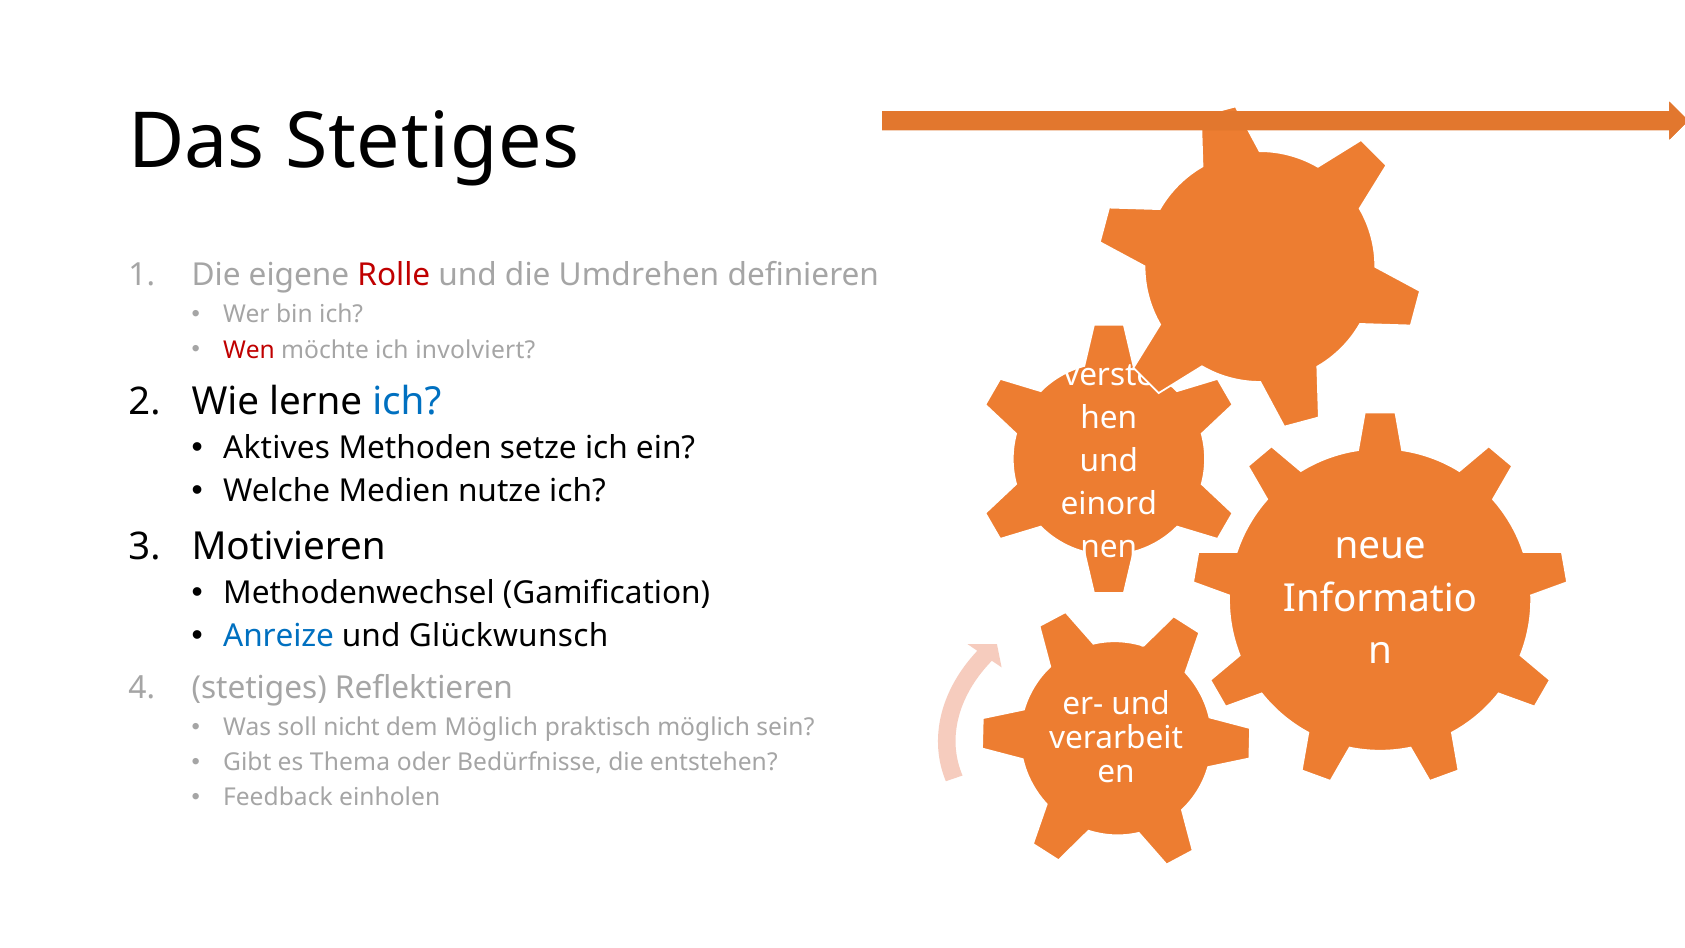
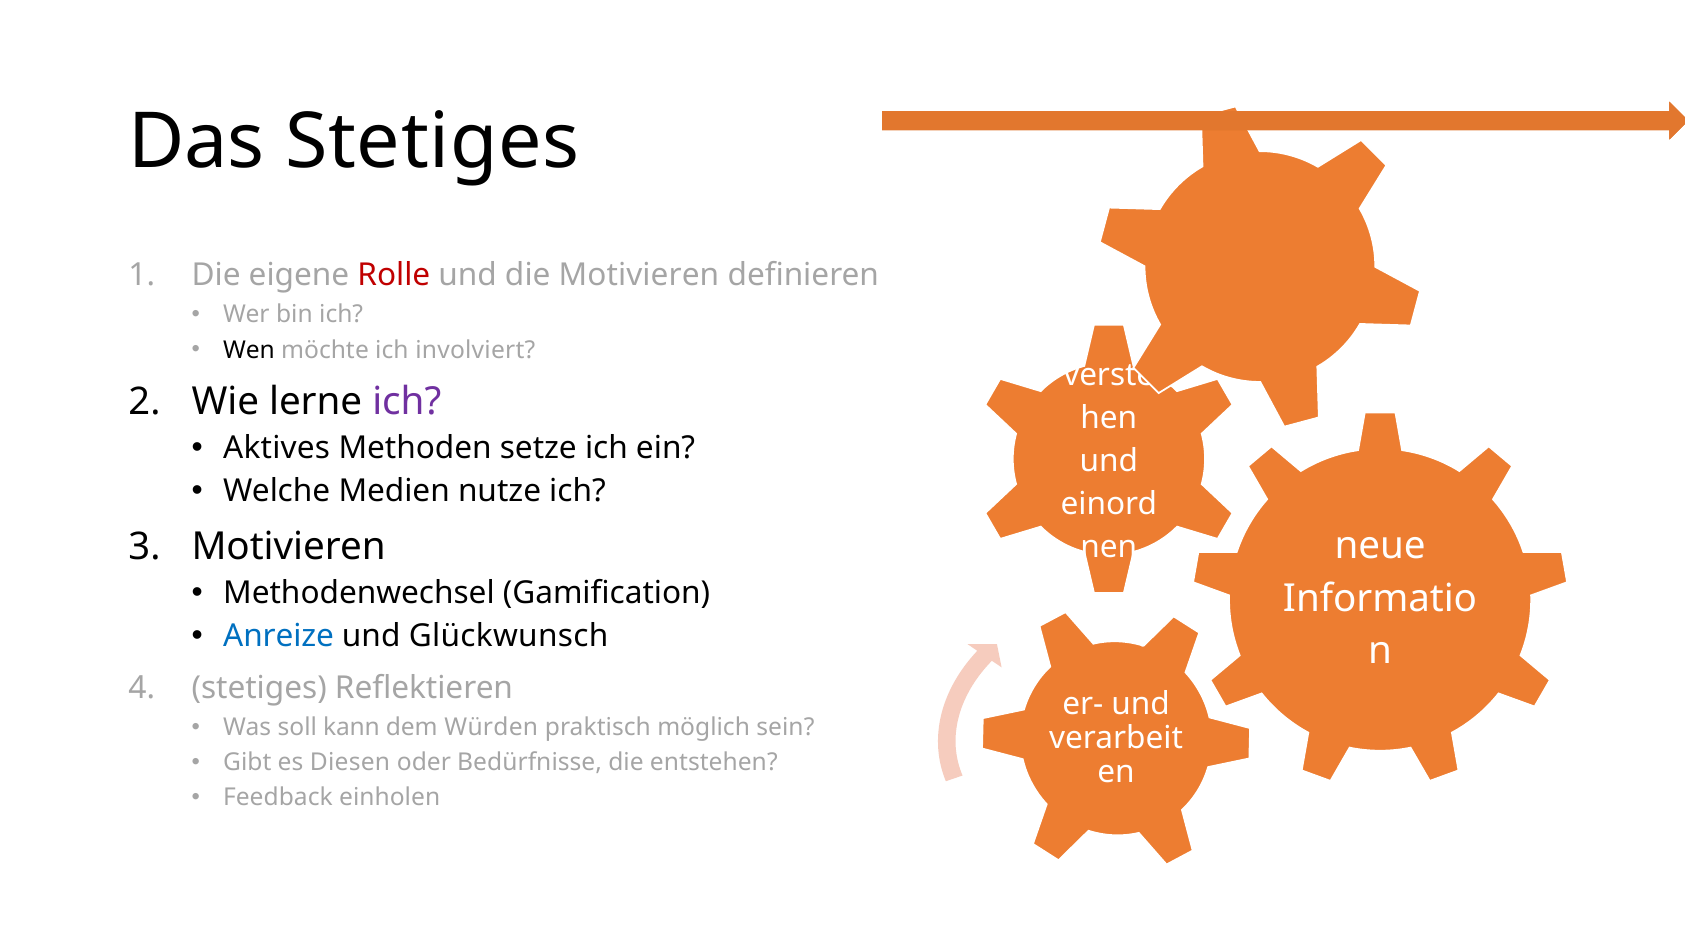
die Umdrehen: Umdrehen -> Motivieren
Wen colour: red -> black
ich at (407, 402) colour: blue -> purple
nicht: nicht -> kann
dem Möglich: Möglich -> Würden
Thema: Thema -> Diesen
